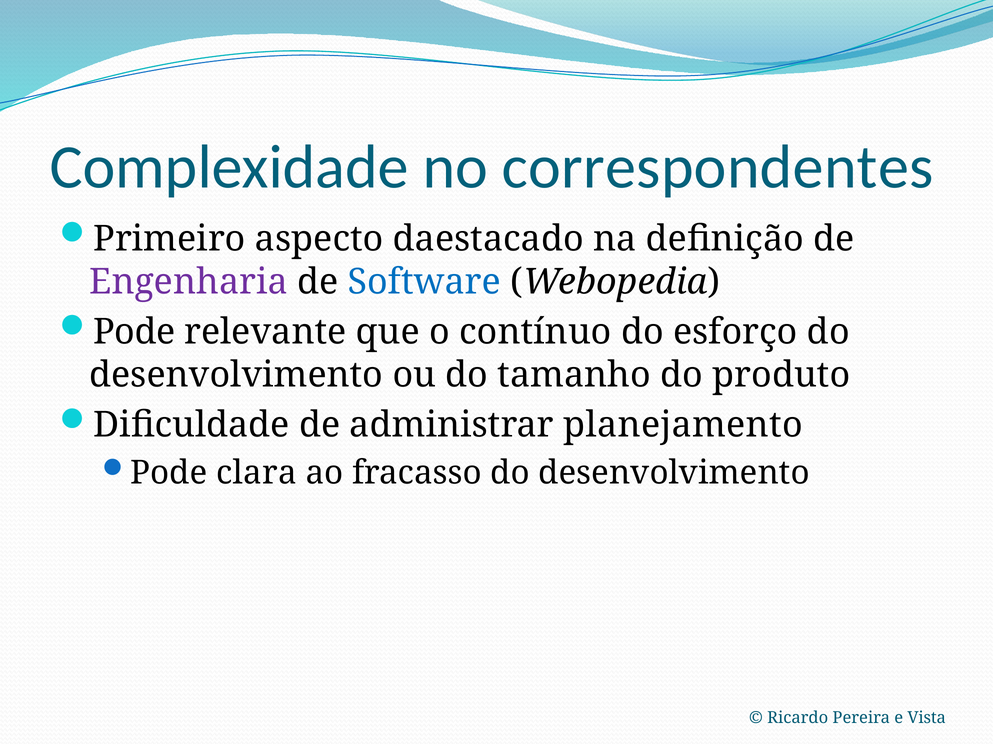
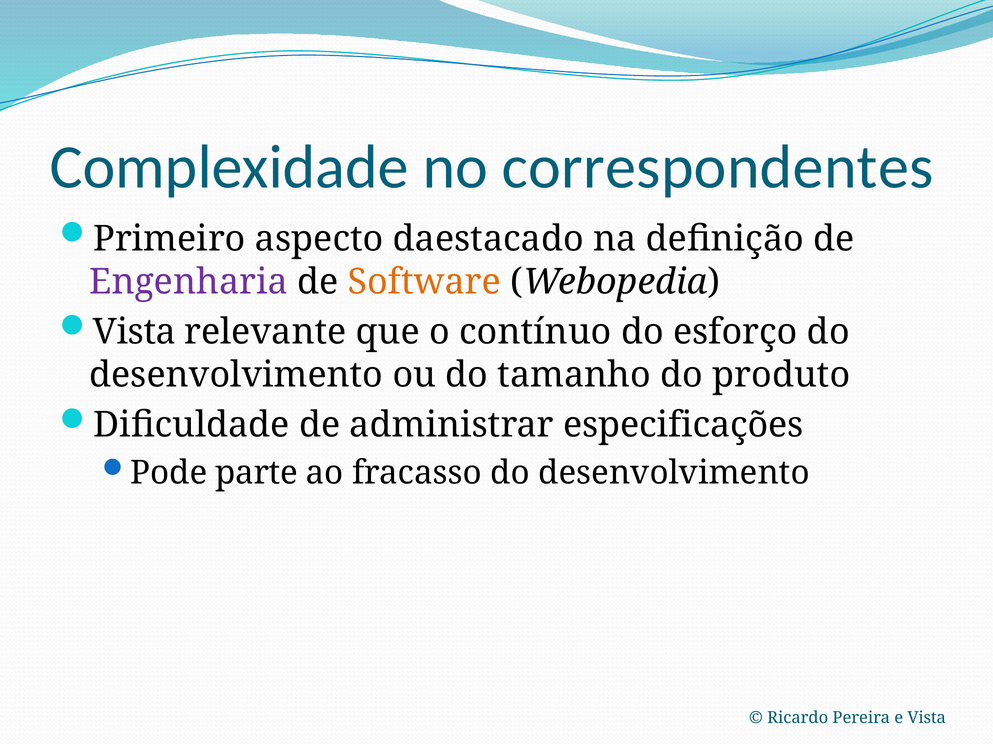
Software colour: blue -> orange
Pode at (134, 332): Pode -> Vista
planejamento: planejamento -> especificações
clara: clara -> parte
